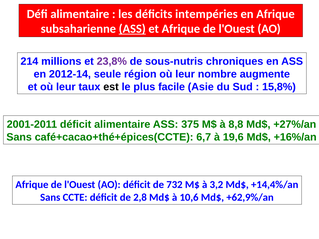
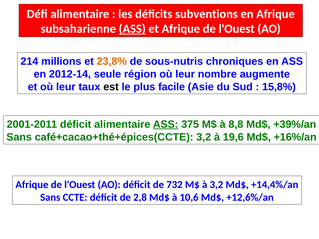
intempéries: intempéries -> subventions
23,8% colour: purple -> orange
ASS at (166, 124) underline: none -> present
+27%/an: +27%/an -> +39%/an
café+cacao+thé+épices(CCTE 6,7: 6,7 -> 3,2
+62,9%/an: +62,9%/an -> +12,6%/an
